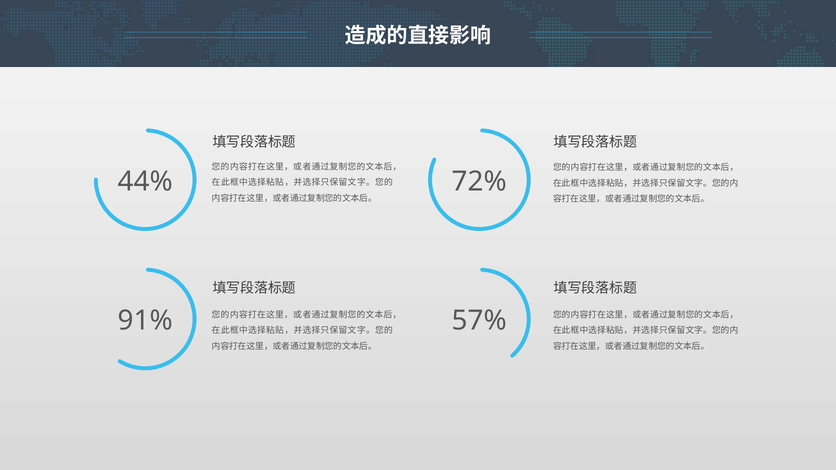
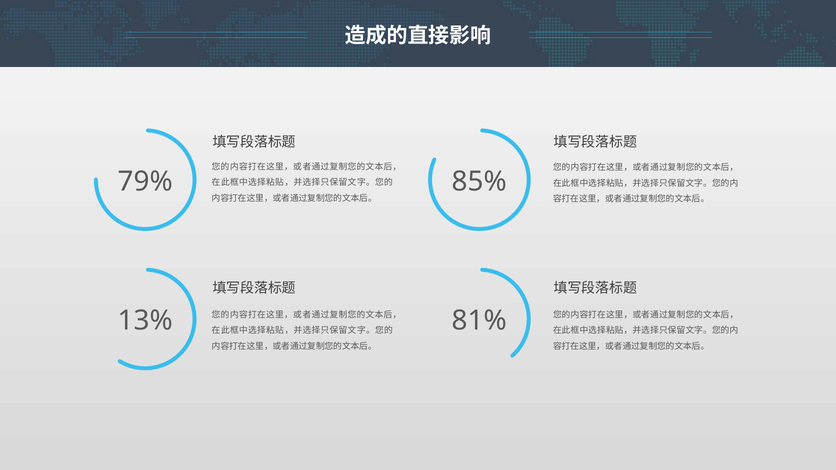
44%: 44% -> 79%
72%: 72% -> 85%
91%: 91% -> 13%
57%: 57% -> 81%
